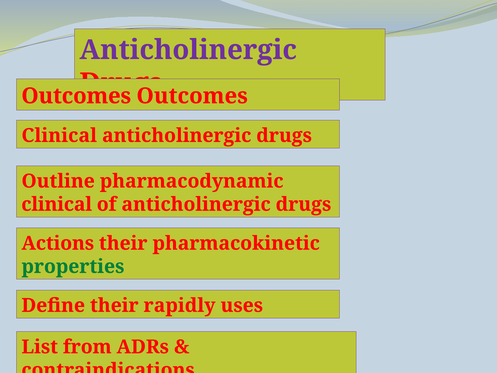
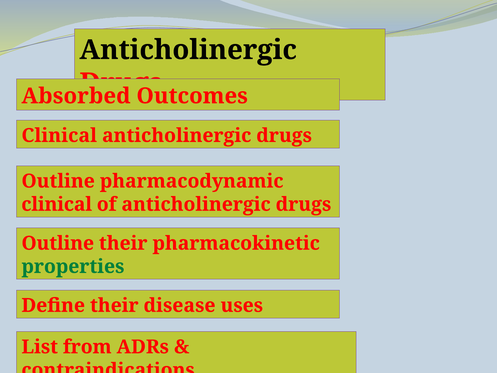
Anticholinergic at (188, 50) colour: purple -> black
Outcomes at (76, 96): Outcomes -> Absorbed
Actions at (58, 243): Actions -> Outline
rapidly: rapidly -> disease
